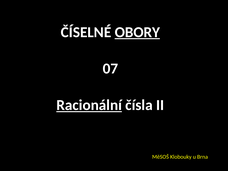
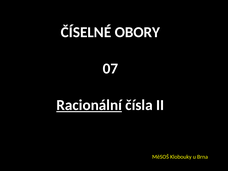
OBORY underline: present -> none
